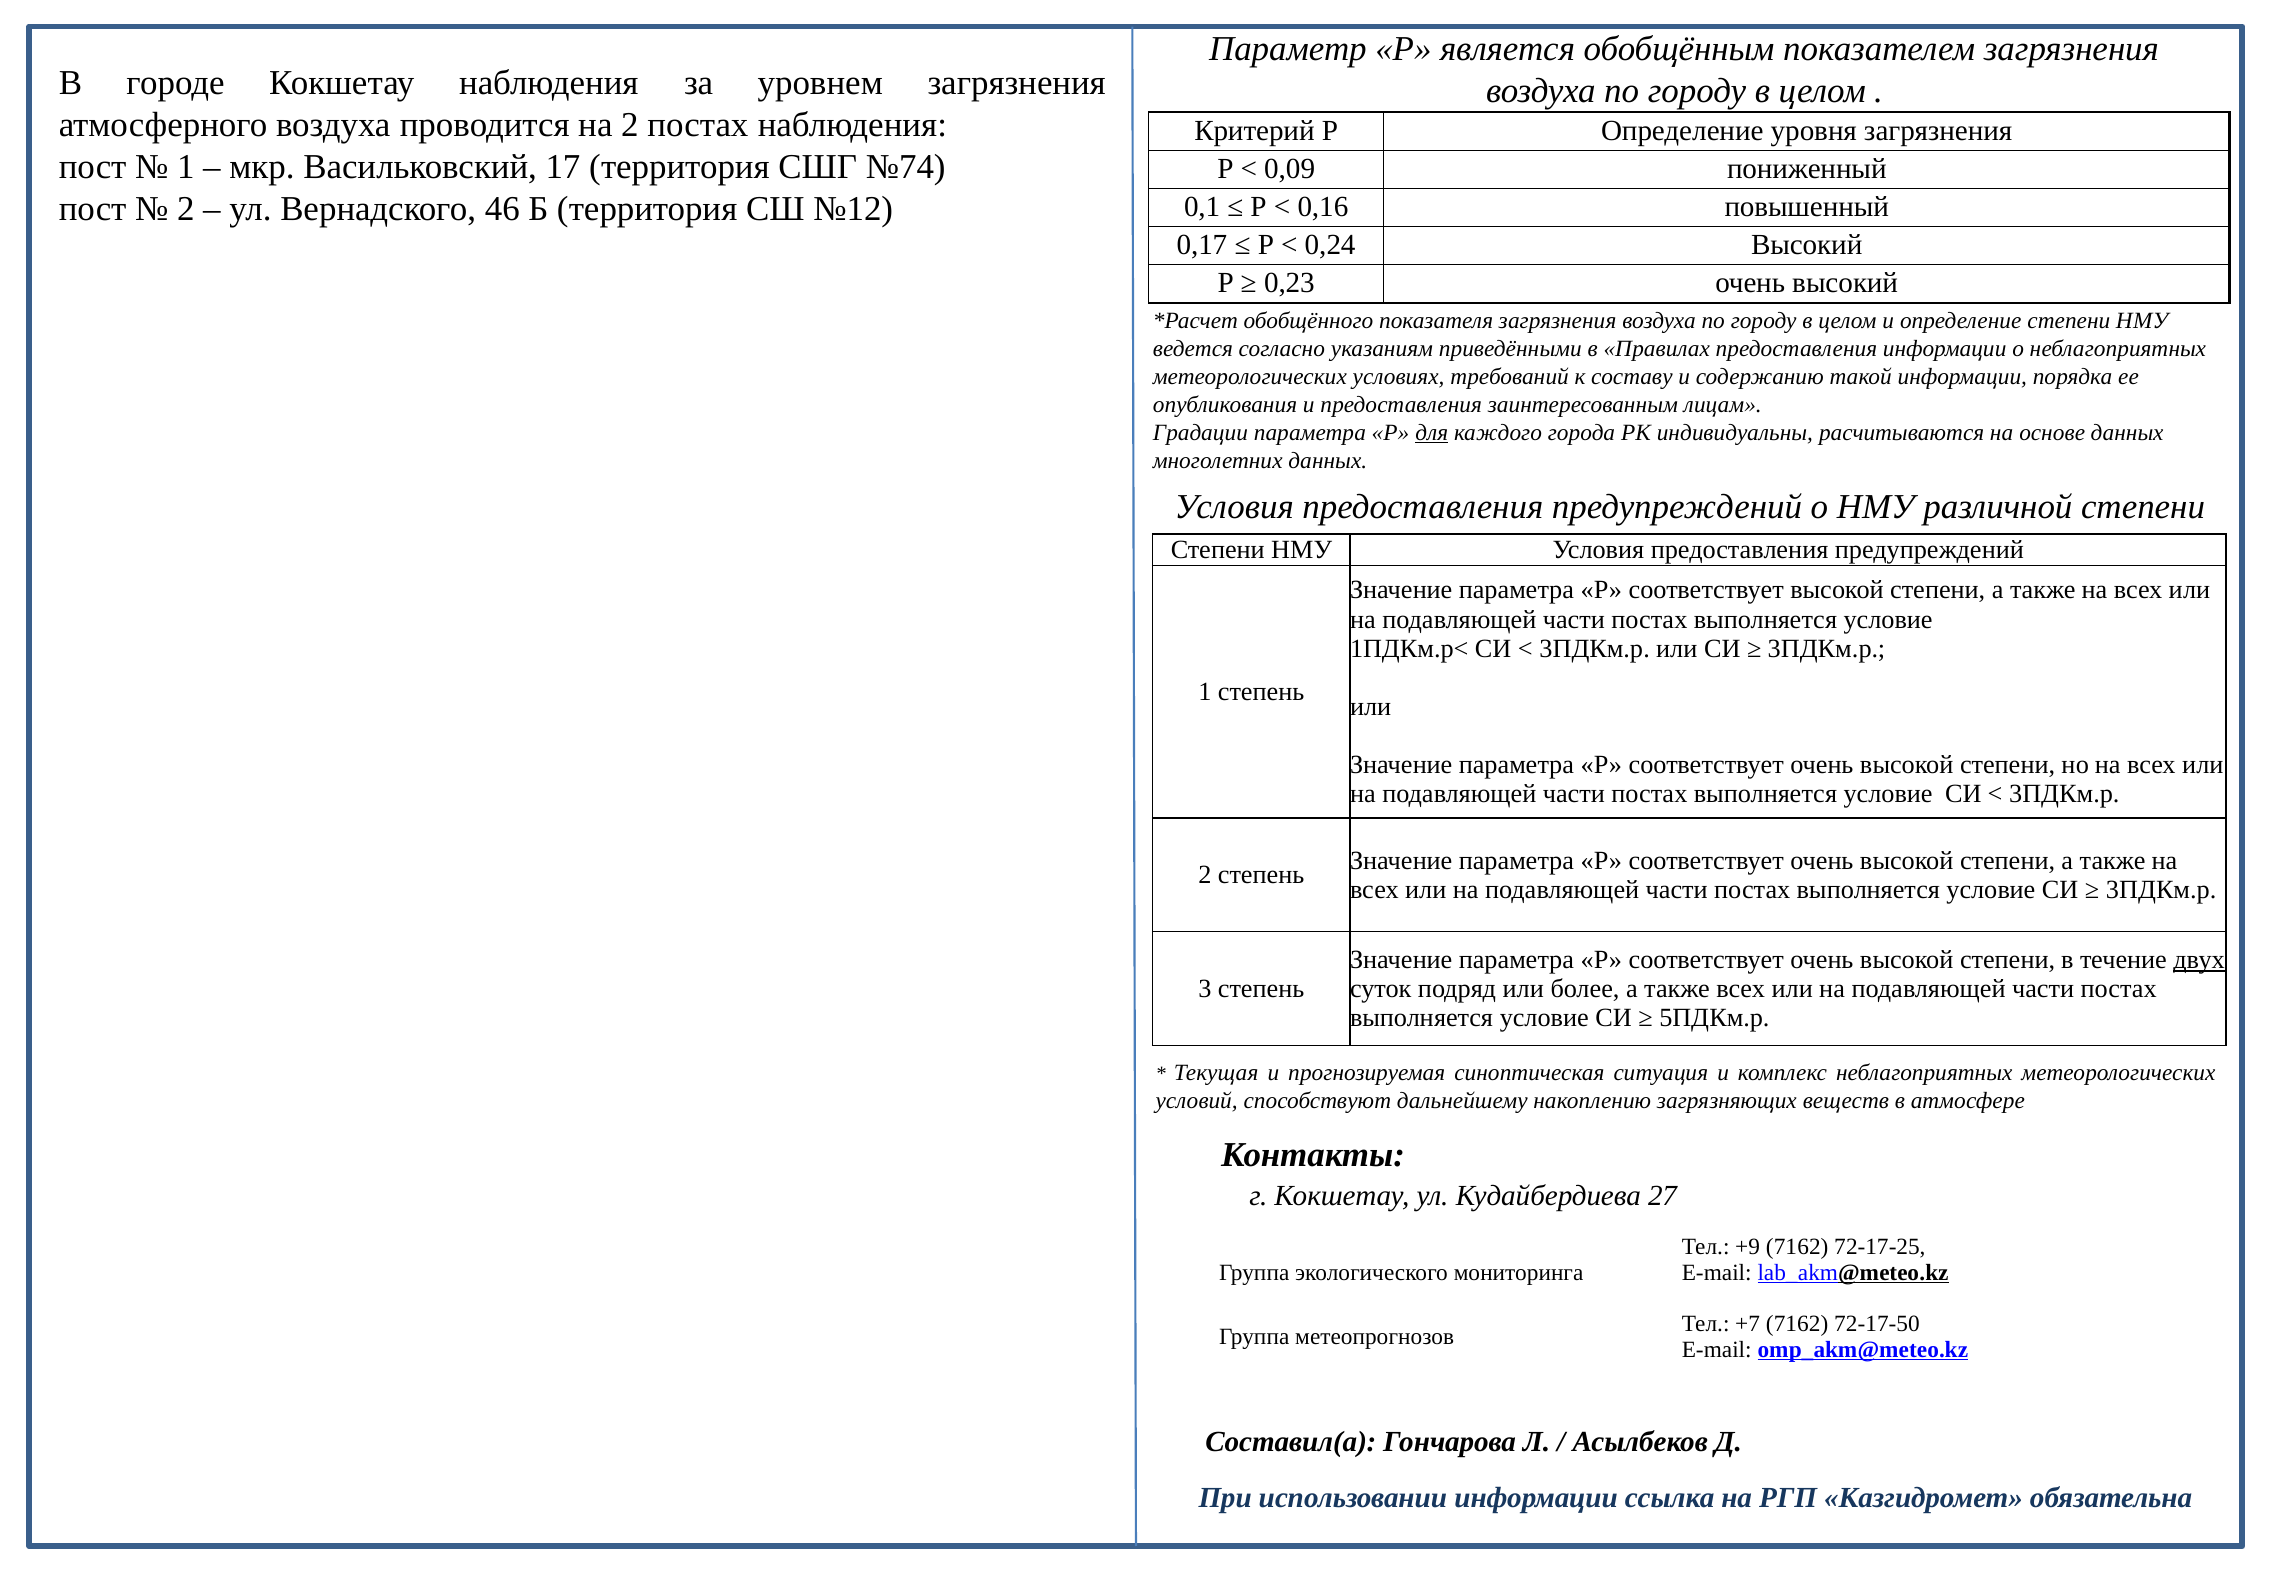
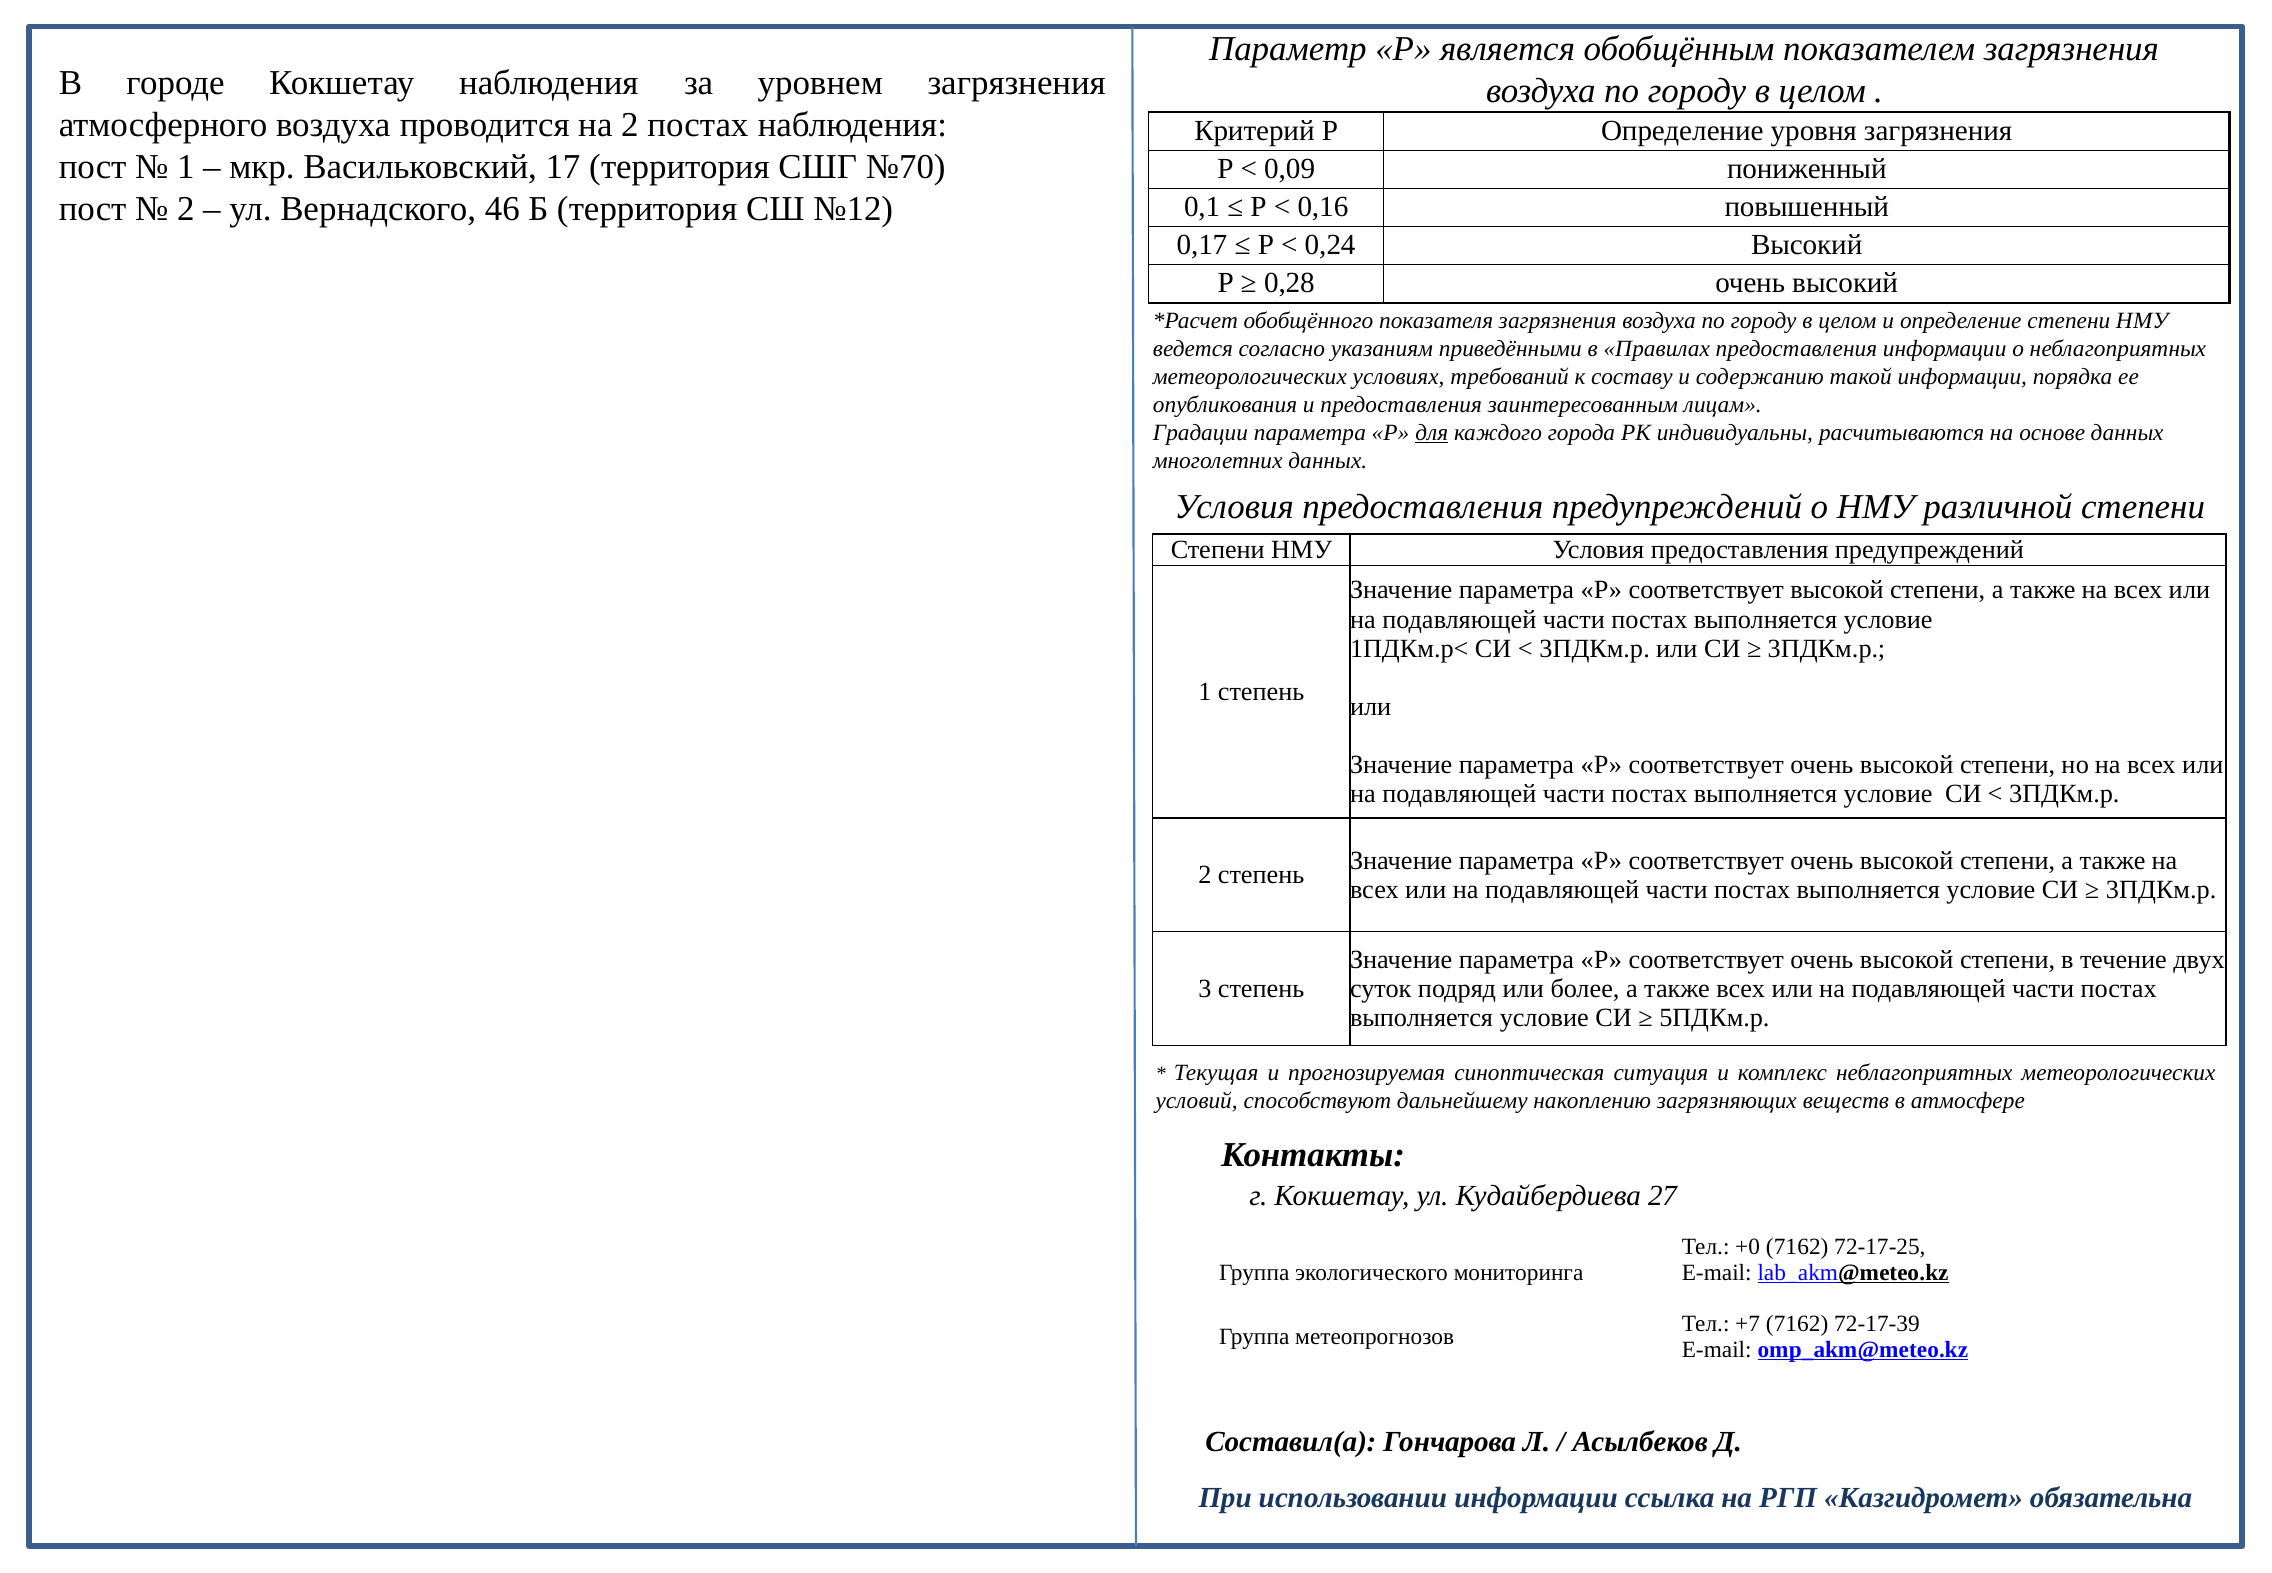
№74: №74 -> №70
0,23: 0,23 -> 0,28
двух underline: present -> none
+9: +9 -> +0
72-17-50: 72-17-50 -> 72-17-39
